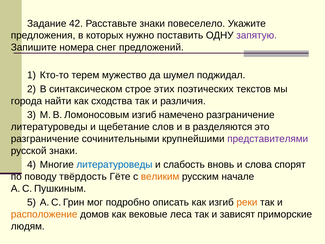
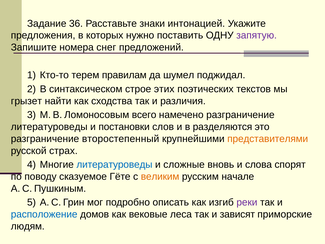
42: 42 -> 36
повеселело: повеселело -> интонацией
мужество: мужество -> правилам
города: города -> грызет
Ломоносовым изгиб: изгиб -> всего
щебетание: щебетание -> постановки
сочинительными: сочинительными -> второстепенный
представителями colour: purple -> orange
русской знаки: знаки -> страх
слабость: слабость -> сложные
твёрдость: твёрдость -> сказуемое
реки colour: orange -> purple
расположение colour: orange -> blue
